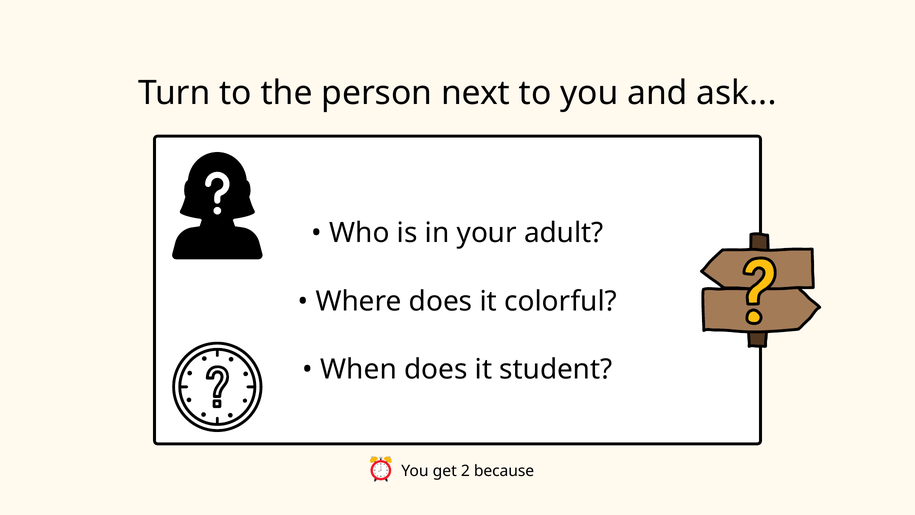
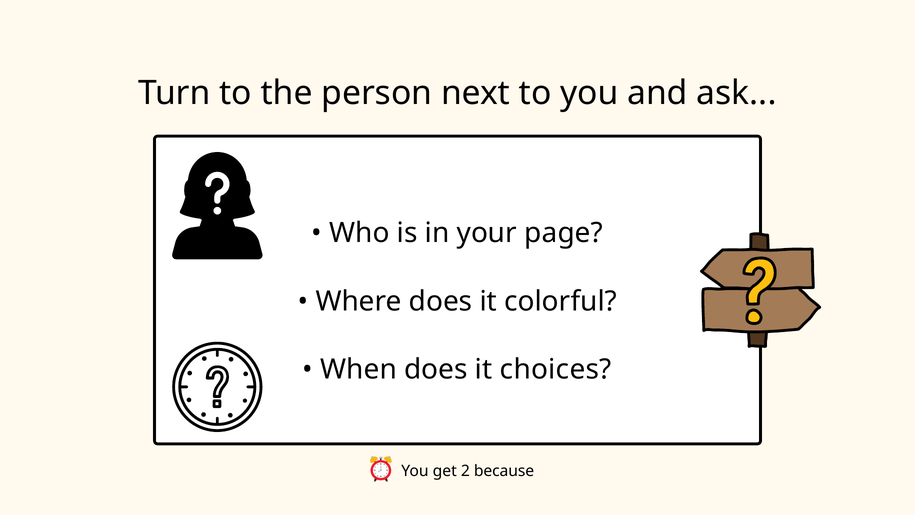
adult: adult -> page
student: student -> choices
